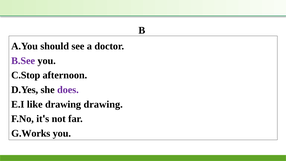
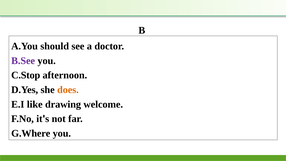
does colour: purple -> orange
drawing drawing: drawing -> welcome
G.Works: G.Works -> G.Where
